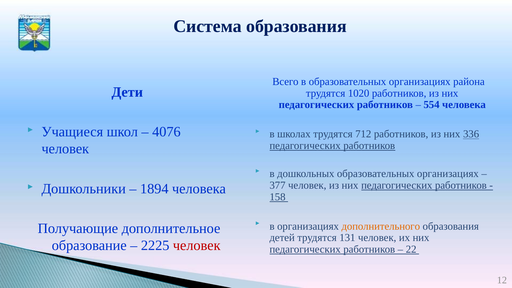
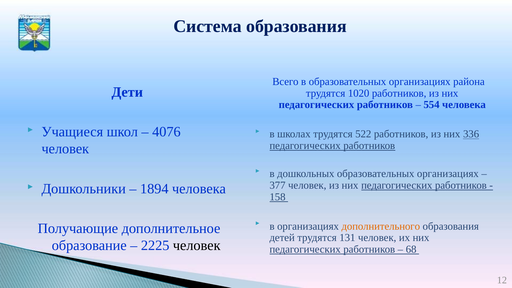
712: 712 -> 522
человек at (197, 246) colour: red -> black
22: 22 -> 68
